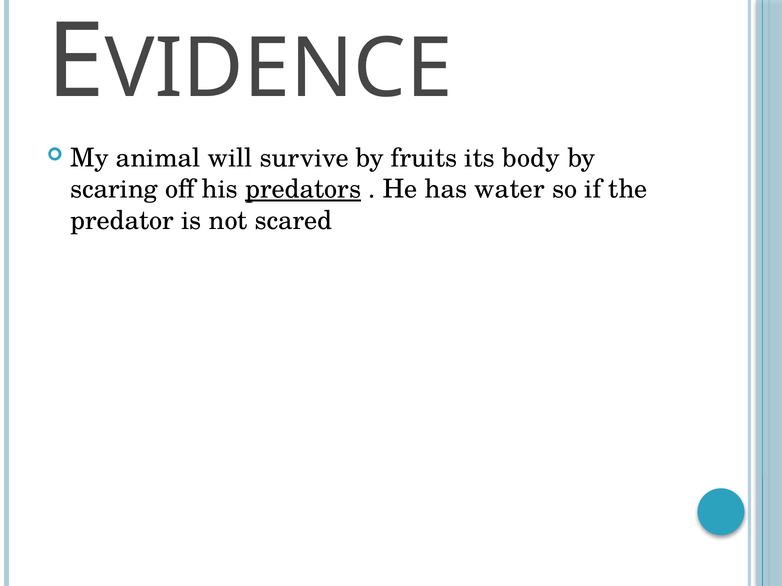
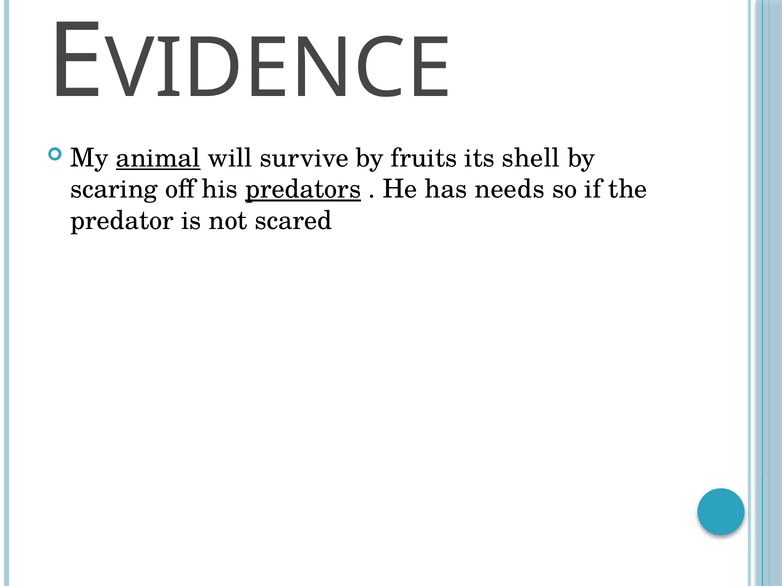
animal underline: none -> present
body: body -> shell
water: water -> needs
